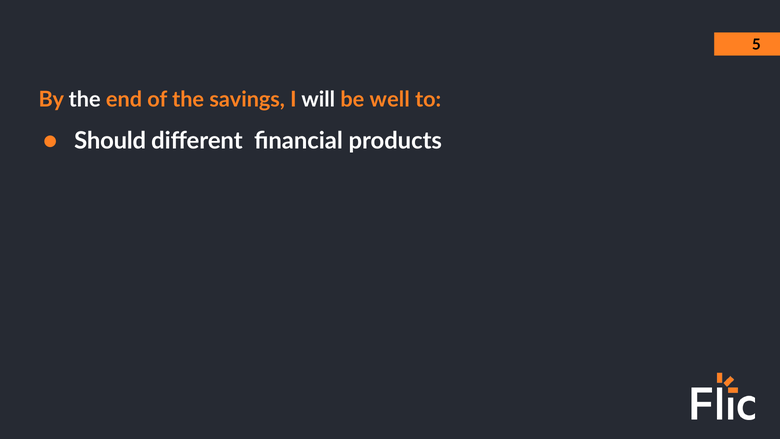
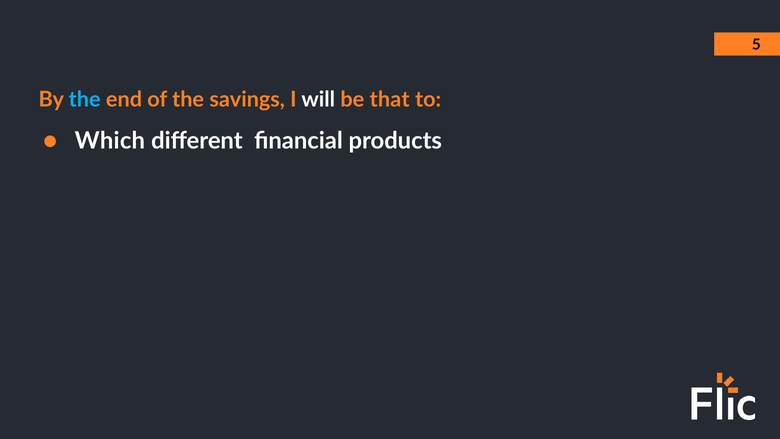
the at (85, 99) colour: white -> light blue
well: well -> that
Should: Should -> Which
